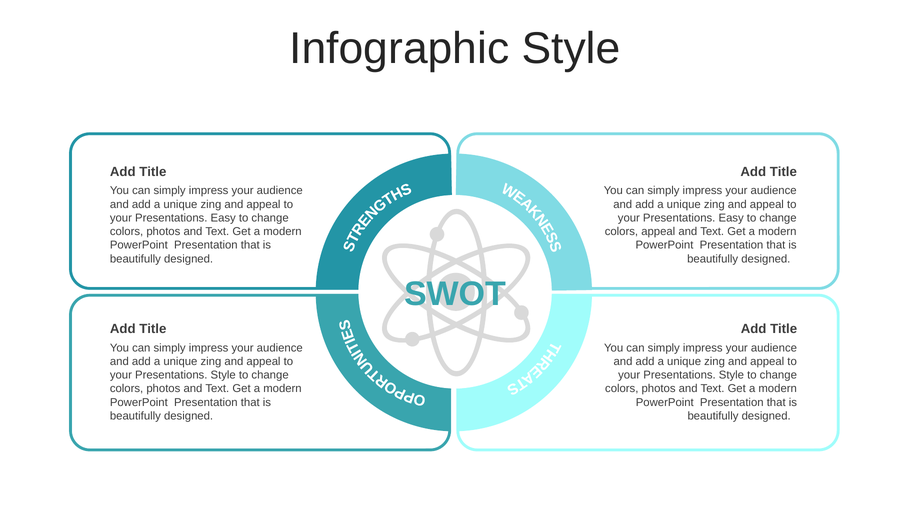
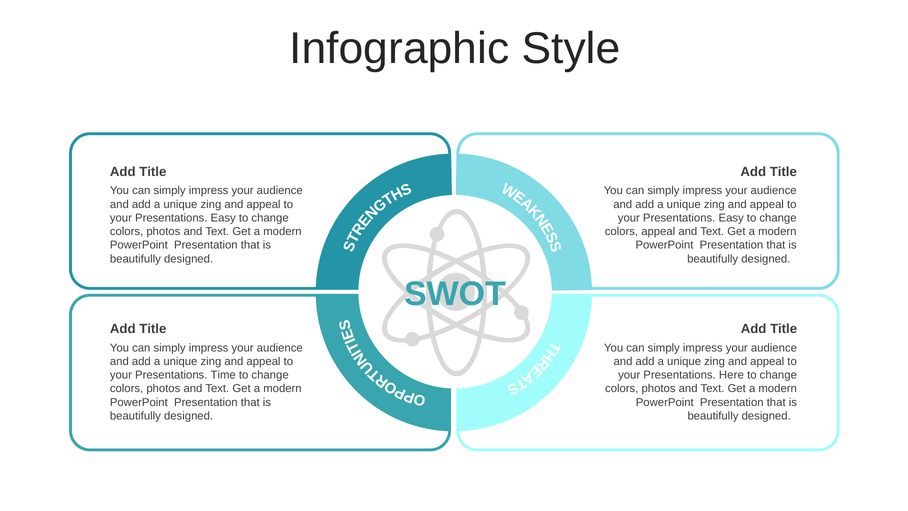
Style at (223, 375): Style -> Time
Style at (731, 375): Style -> Here
